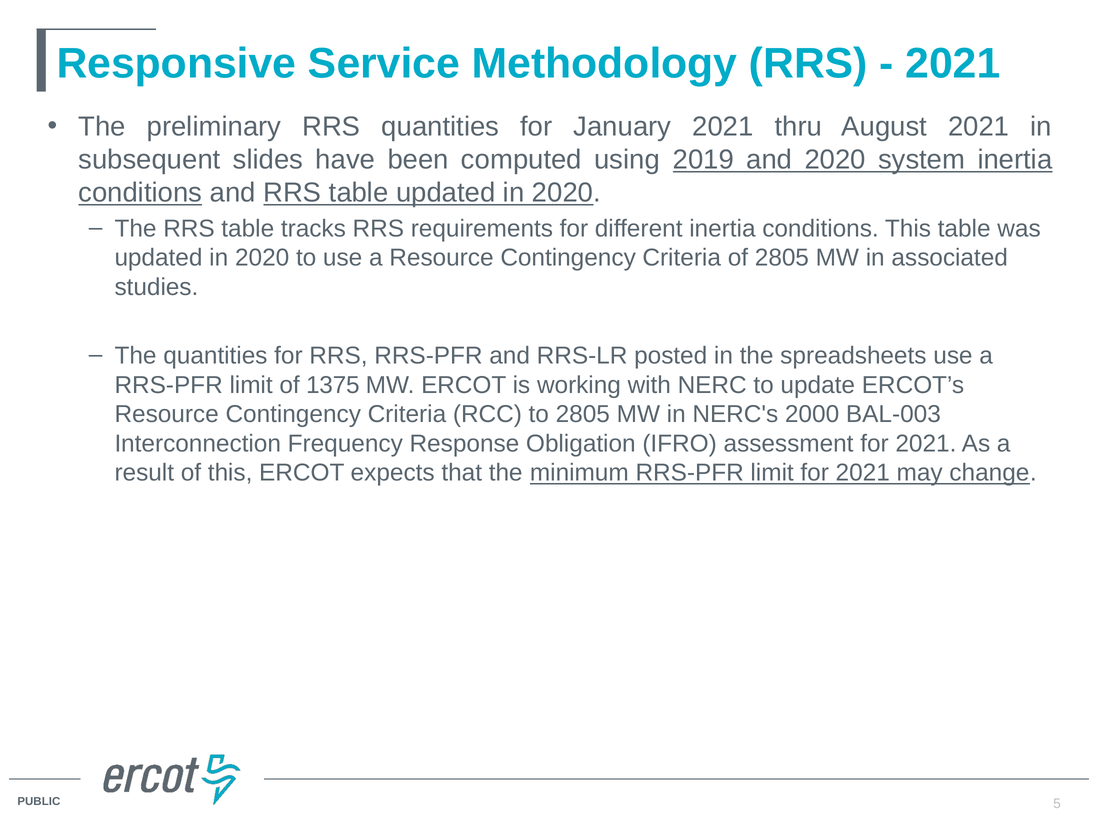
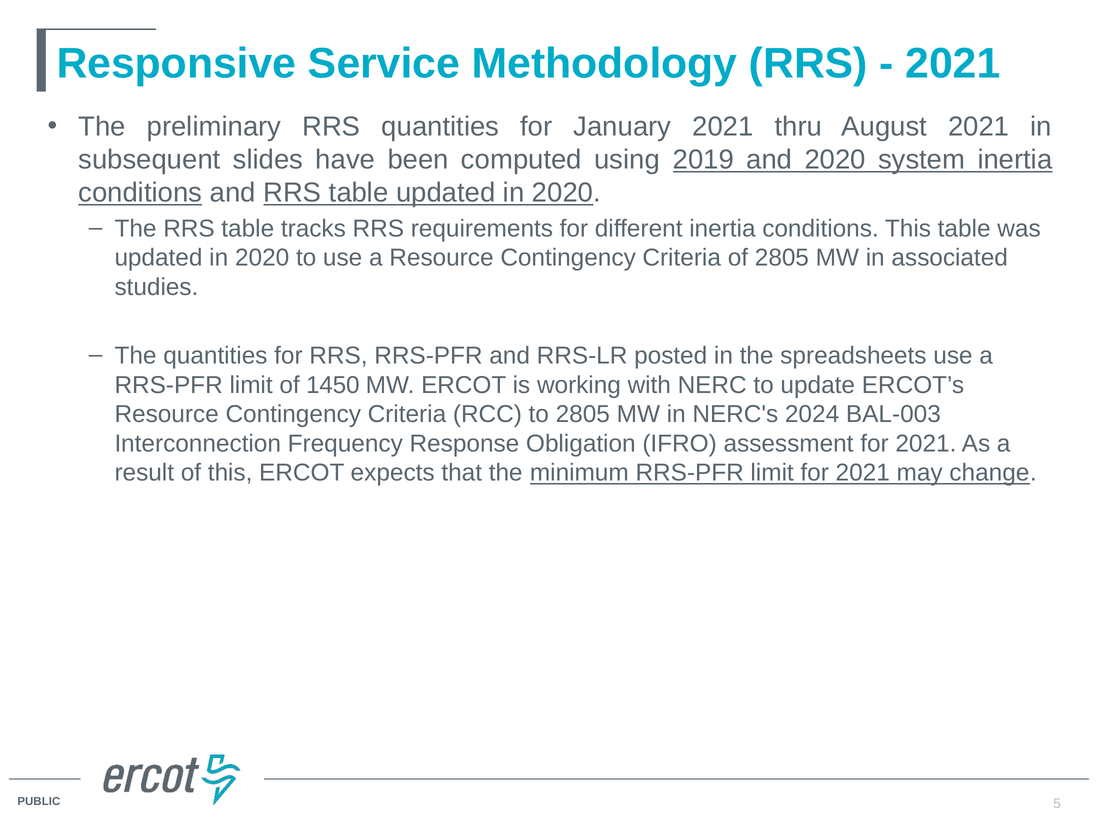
1375: 1375 -> 1450
2000: 2000 -> 2024
